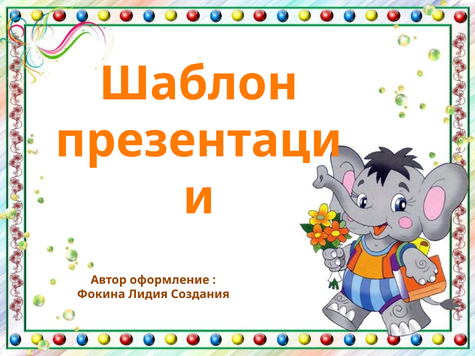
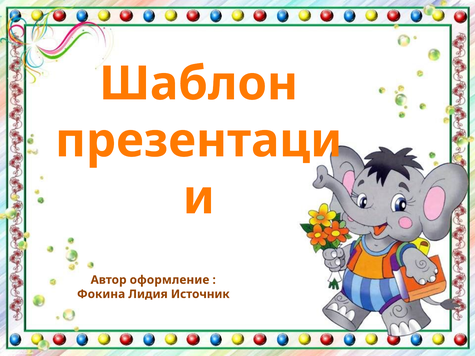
Создания: Создания -> Источник
